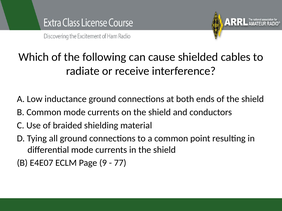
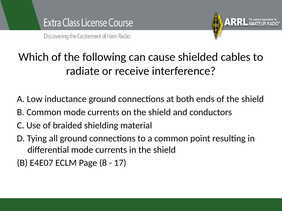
9: 9 -> 8
77: 77 -> 17
